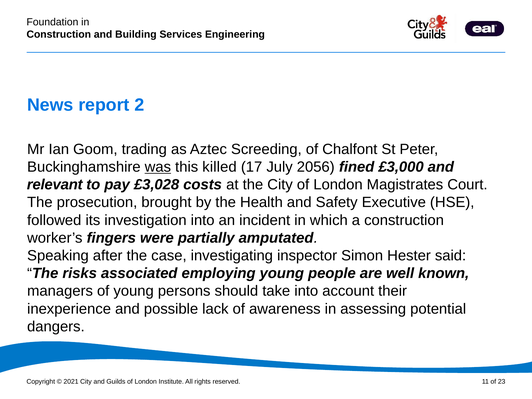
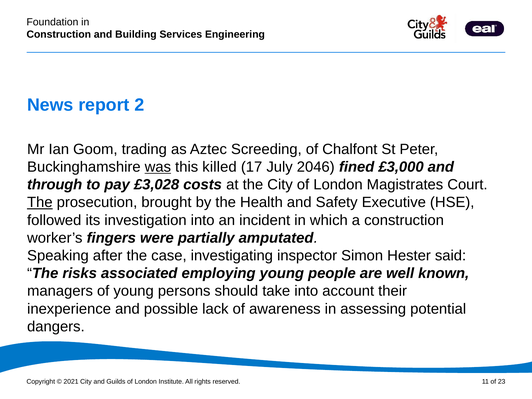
2056: 2056 -> 2046
relevant: relevant -> through
The at (40, 202) underline: none -> present
